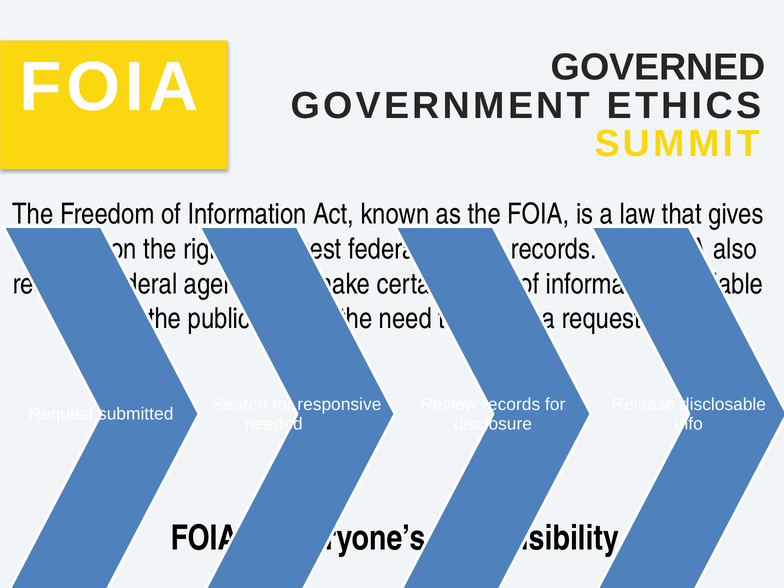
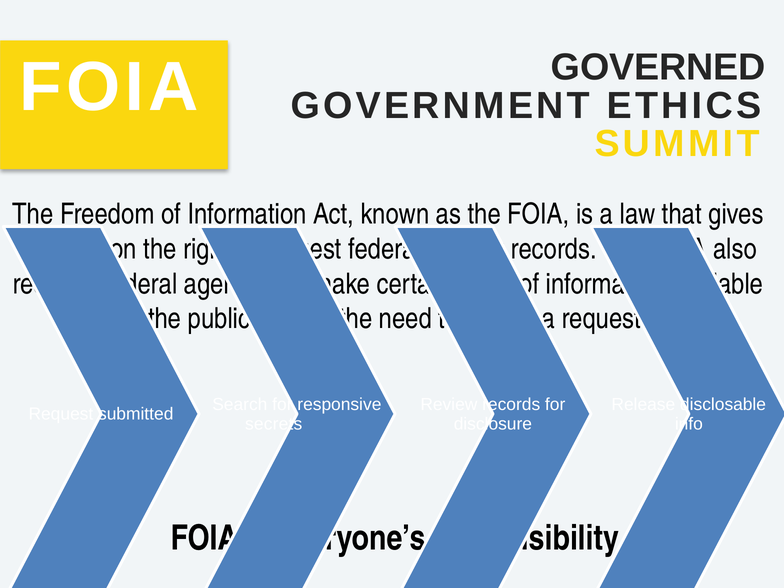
needed: needed -> secrets
